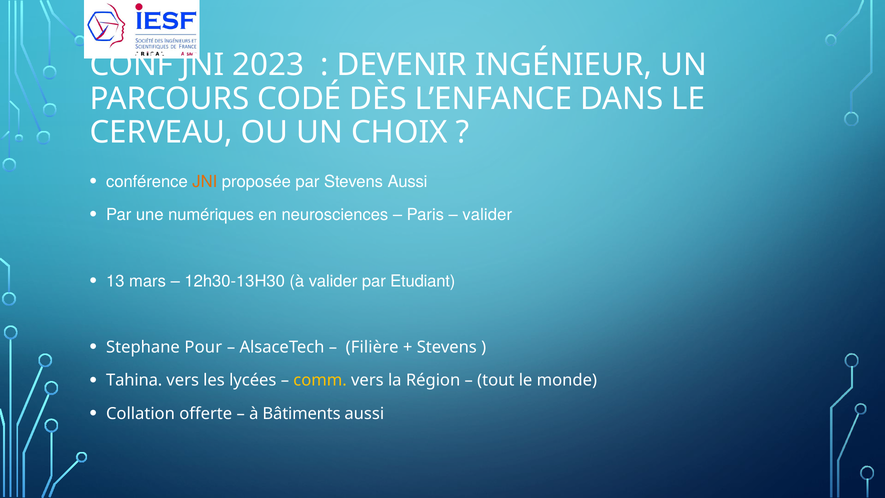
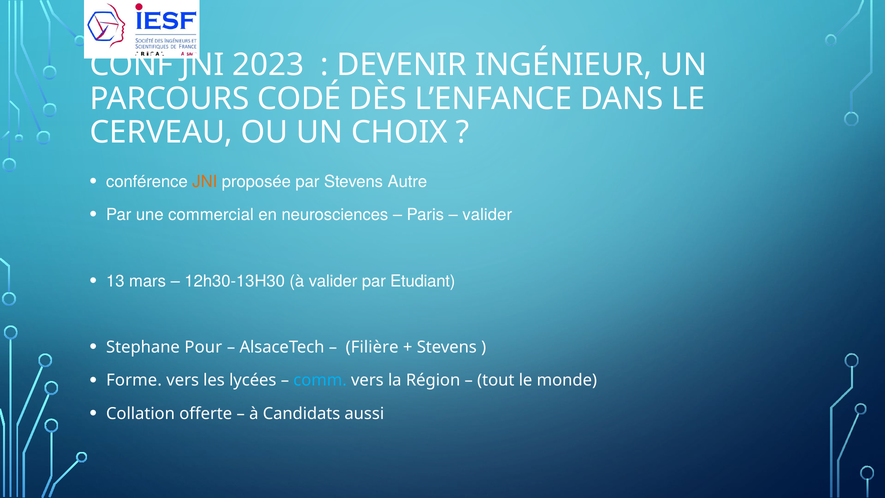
Stevens Aussi: Aussi -> Autre
numériques: numériques -> commercial
Tahina: Tahina -> Forme
comm colour: yellow -> light blue
Bâtiments: Bâtiments -> Candidats
